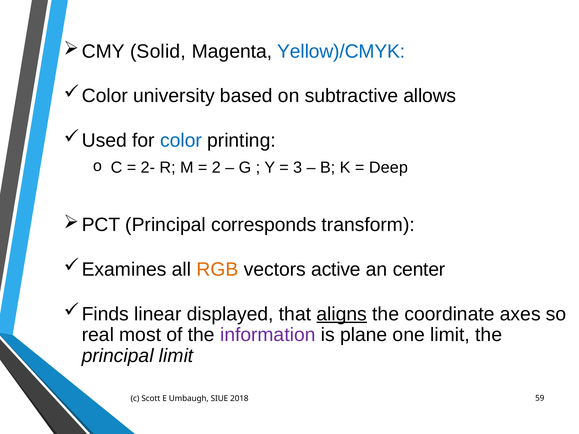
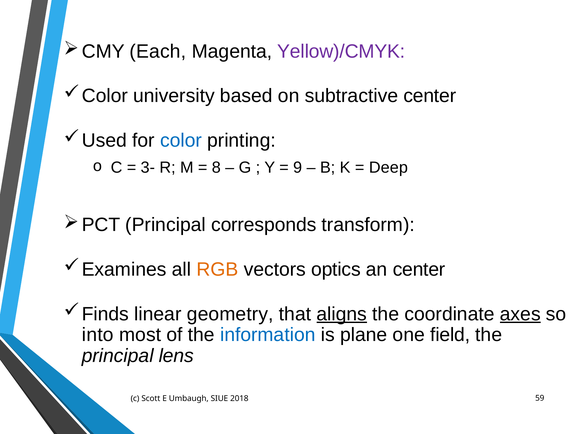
Solid: Solid -> Each
Yellow)/CMYK colour: blue -> purple
subtractive allows: allows -> center
2-: 2- -> 3-
2: 2 -> 8
3: 3 -> 9
active: active -> optics
displayed: displayed -> geometry
axes underline: none -> present
real: real -> into
information colour: purple -> blue
one limit: limit -> field
principal limit: limit -> lens
